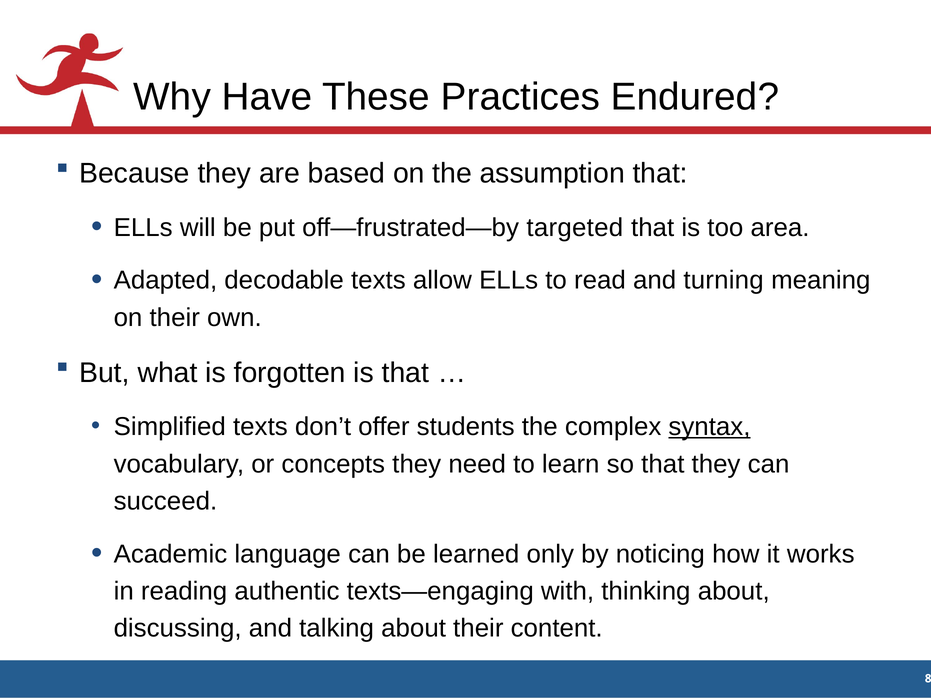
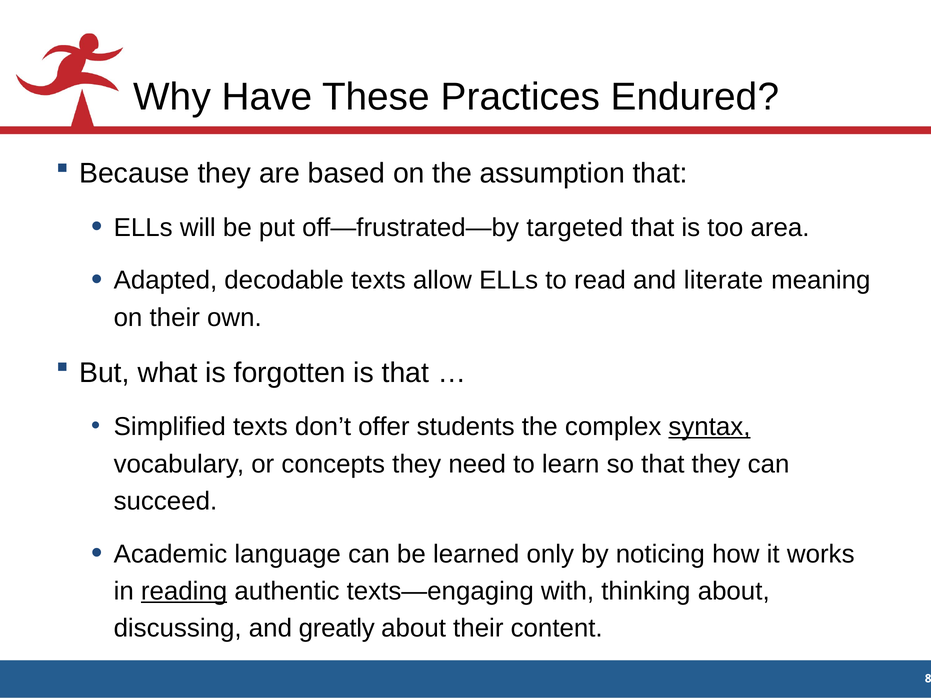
turning: turning -> literate
reading underline: none -> present
talking: talking -> greatly
